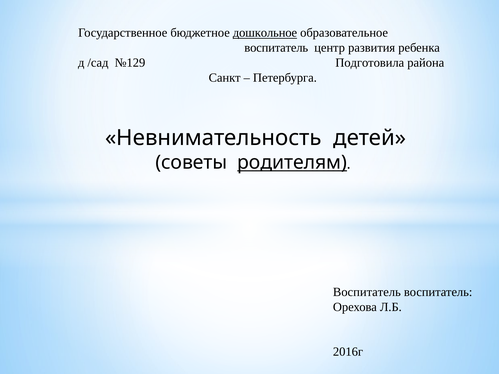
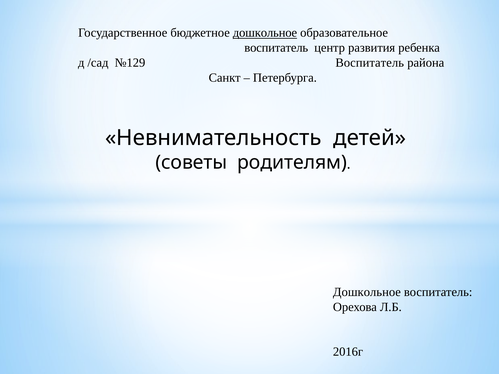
№129 Подготовила: Подготовила -> Воспитатель
родителям underline: present -> none
Воспитатель at (367, 292): Воспитатель -> Дошкольное
